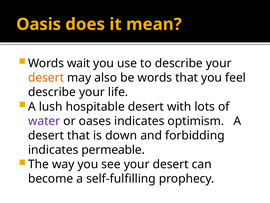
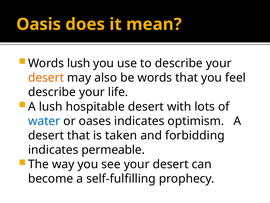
Words wait: wait -> lush
water colour: purple -> blue
down: down -> taken
